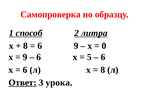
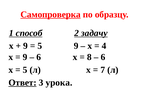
Самопроверка underline: none -> present
литра: литра -> задачу
8 at (25, 46): 8 -> 9
6 at (40, 46): 6 -> 5
0: 0 -> 4
5: 5 -> 8
6 at (25, 70): 6 -> 5
8 at (103, 70): 8 -> 7
